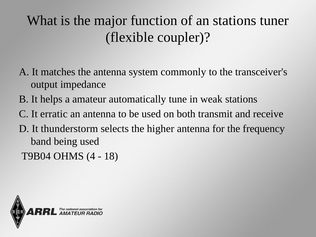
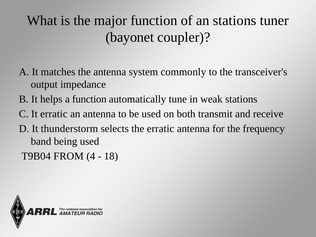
flexible: flexible -> bayonet
a amateur: amateur -> function
the higher: higher -> erratic
OHMS: OHMS -> FROM
